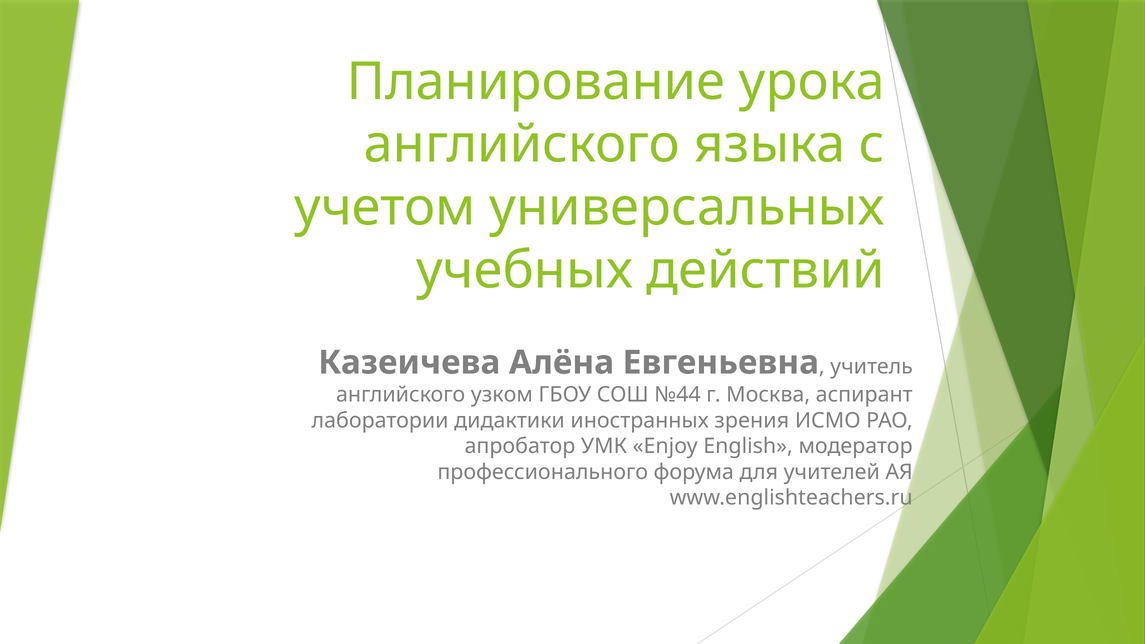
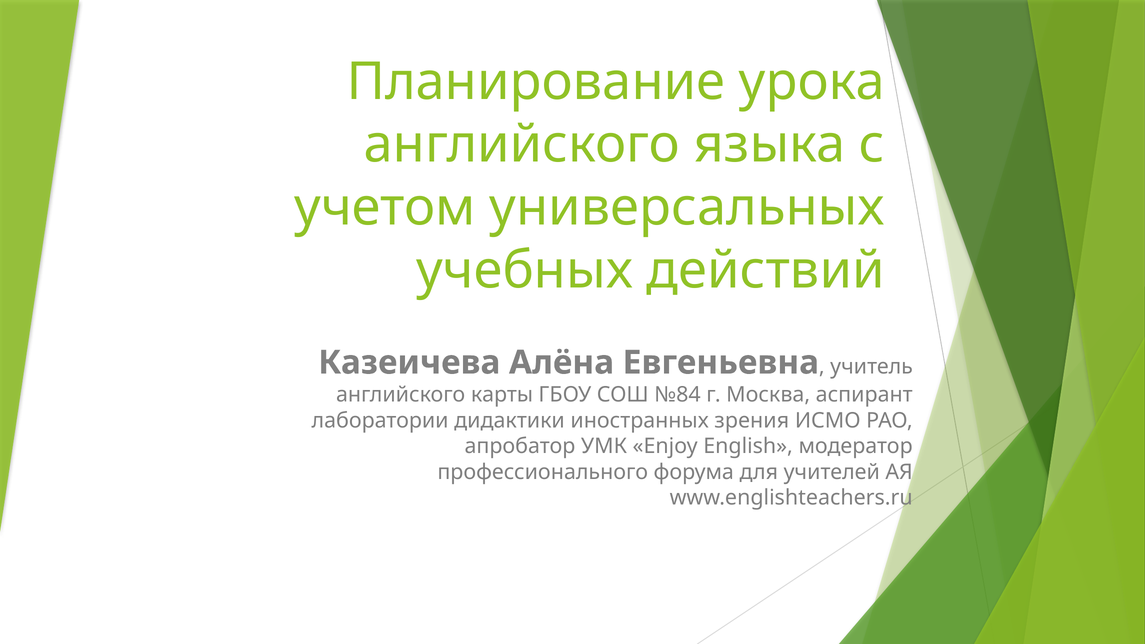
узком: узком -> карты
№44: №44 -> №84
